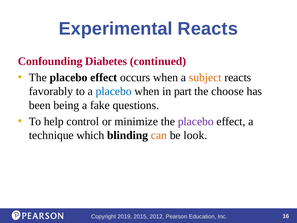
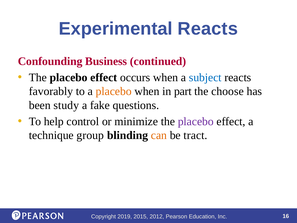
Diabetes: Diabetes -> Business
subject colour: orange -> blue
placebo at (114, 91) colour: blue -> orange
being: being -> study
which: which -> group
look: look -> tract
